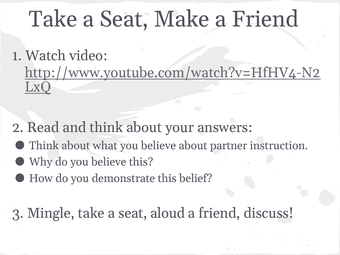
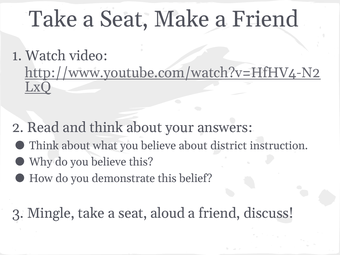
partner: partner -> district
